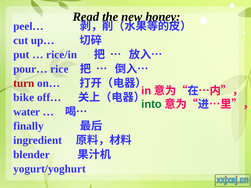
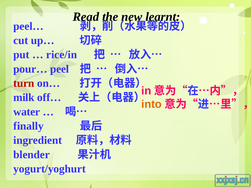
honey: honey -> learnt
rice: rice -> peel
bike: bike -> milk
into colour: green -> orange
